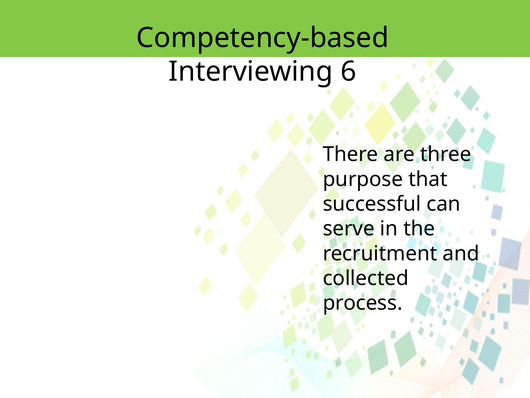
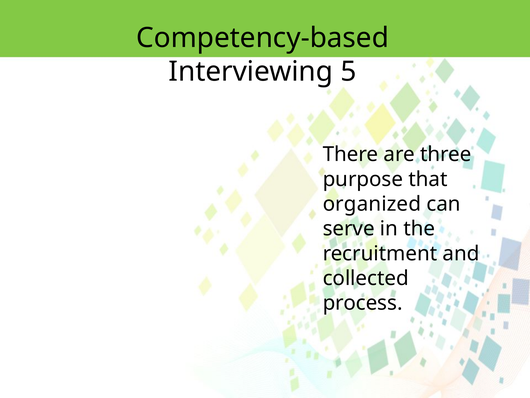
6: 6 -> 5
successful: successful -> organized
